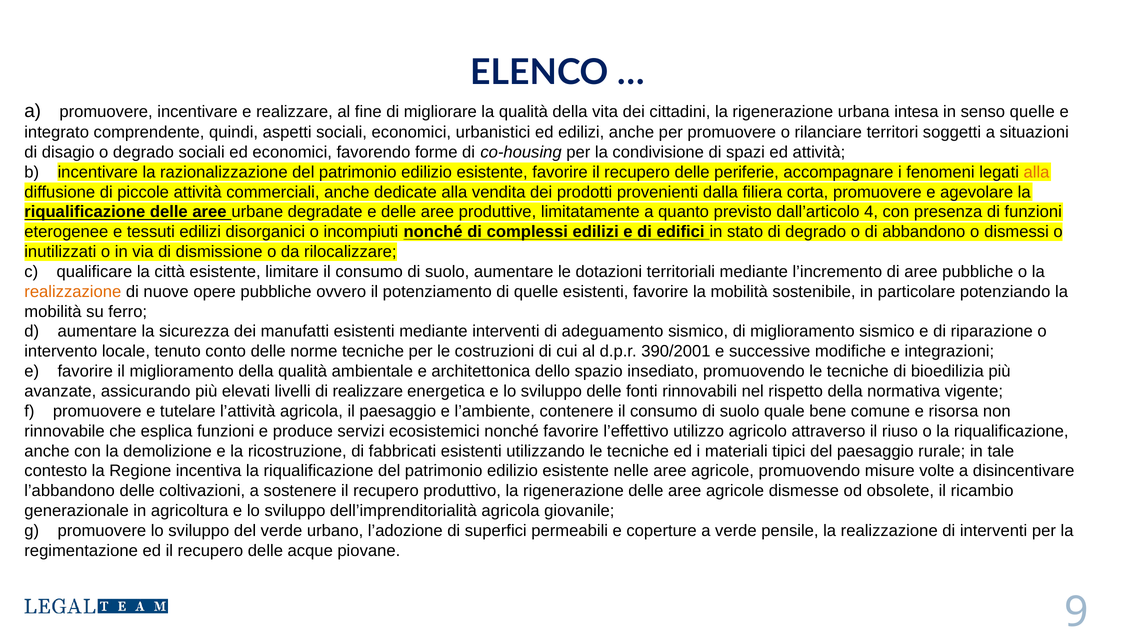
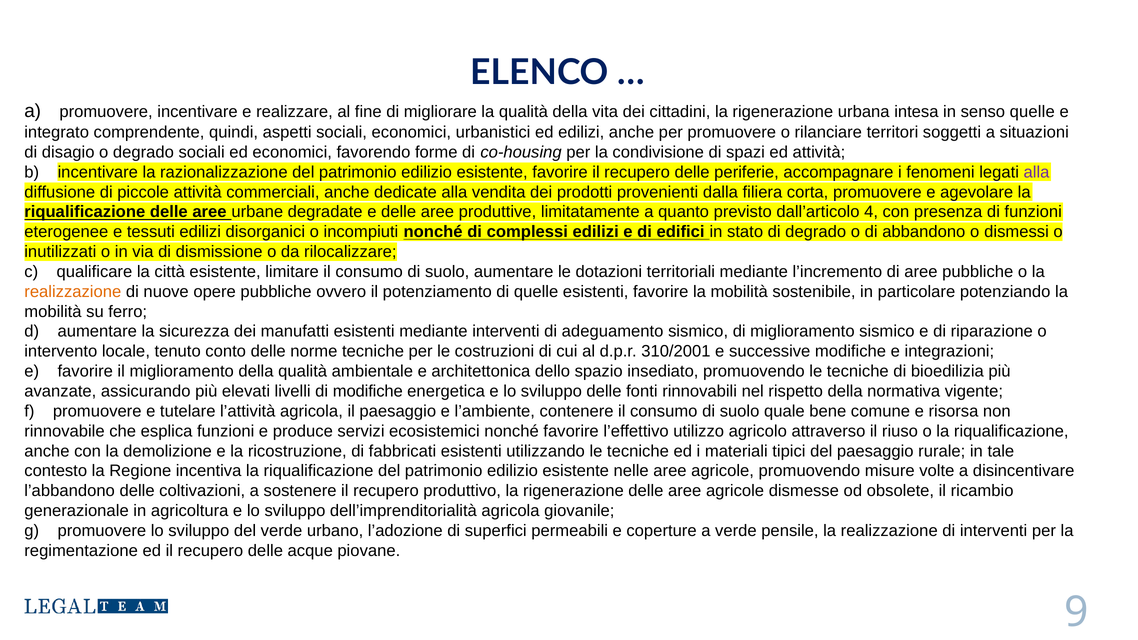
alla at (1037, 172) colour: orange -> purple
390/2001: 390/2001 -> 310/2001
di realizzare: realizzare -> modifiche
